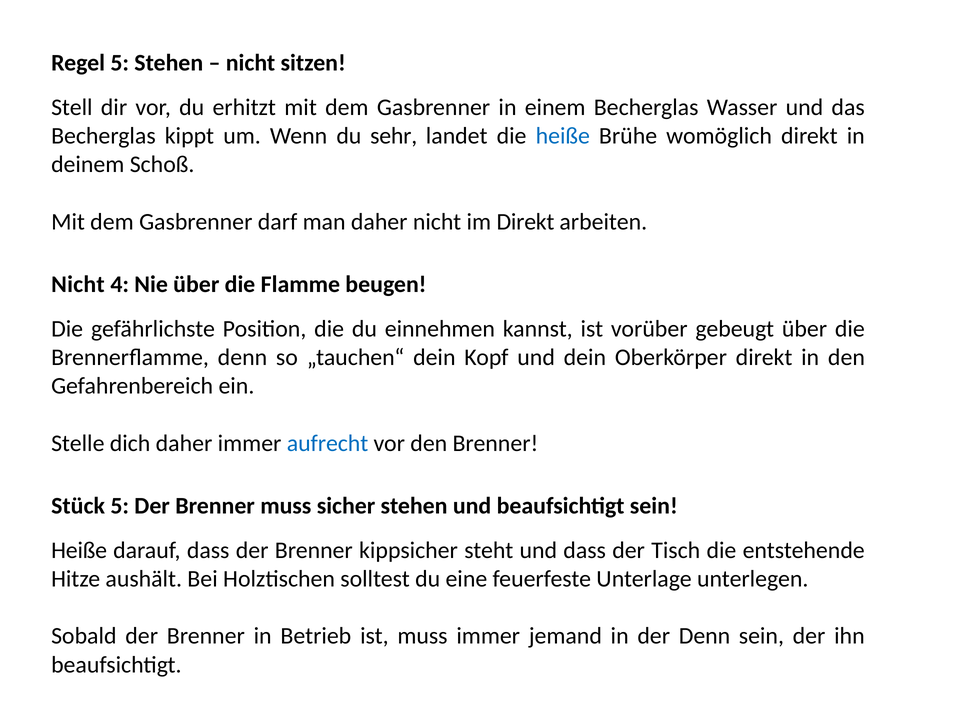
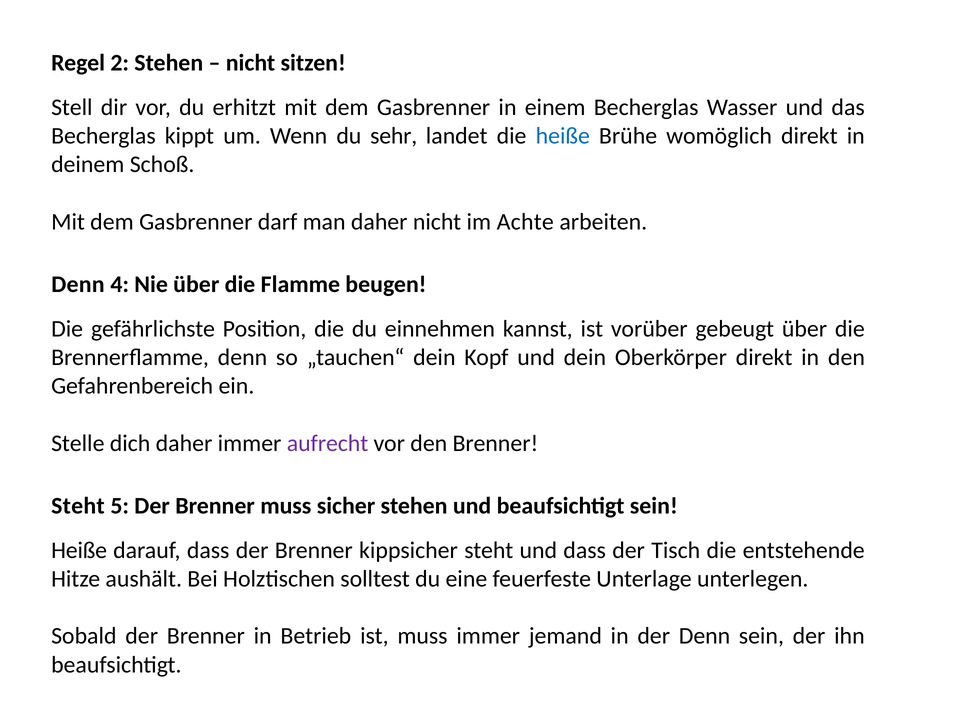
Regel 5: 5 -> 2
im Direkt: Direkt -> Achte
Nicht at (78, 285): Nicht -> Denn
aufrecht colour: blue -> purple
Stück at (78, 506): Stück -> Steht
